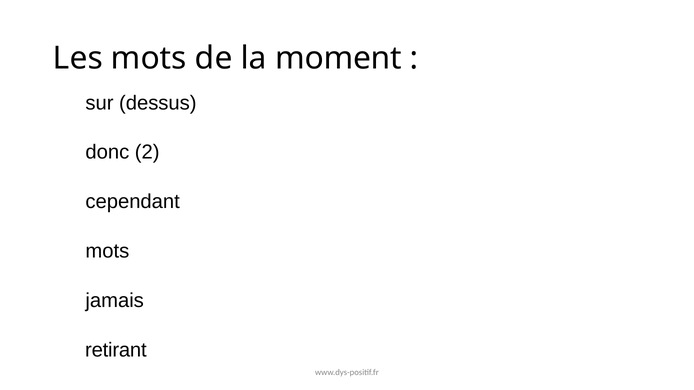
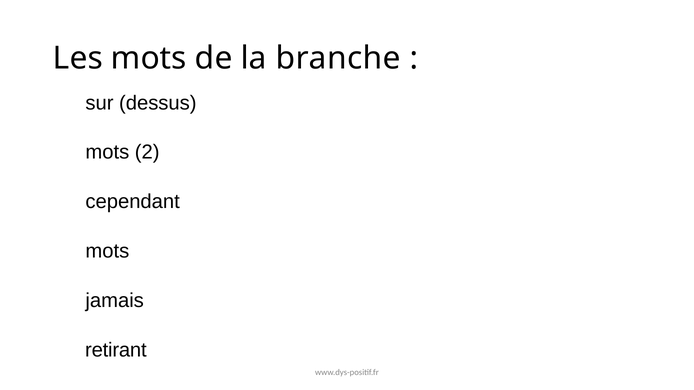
moment: moment -> branche
donc at (107, 152): donc -> mots
